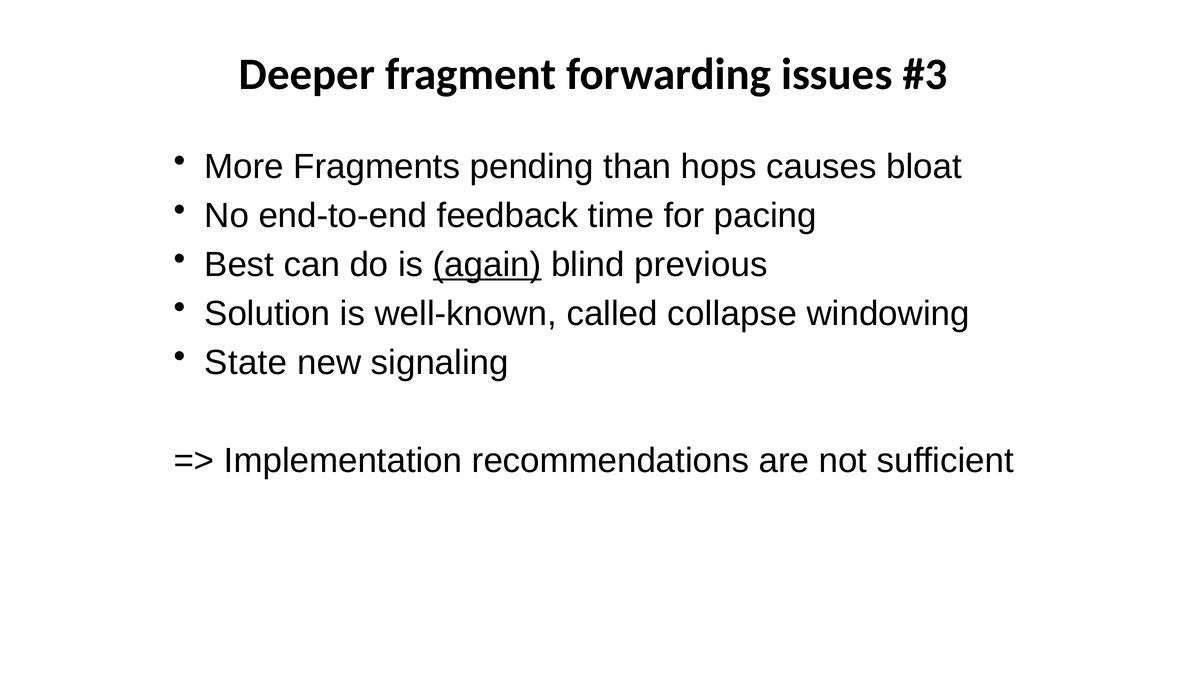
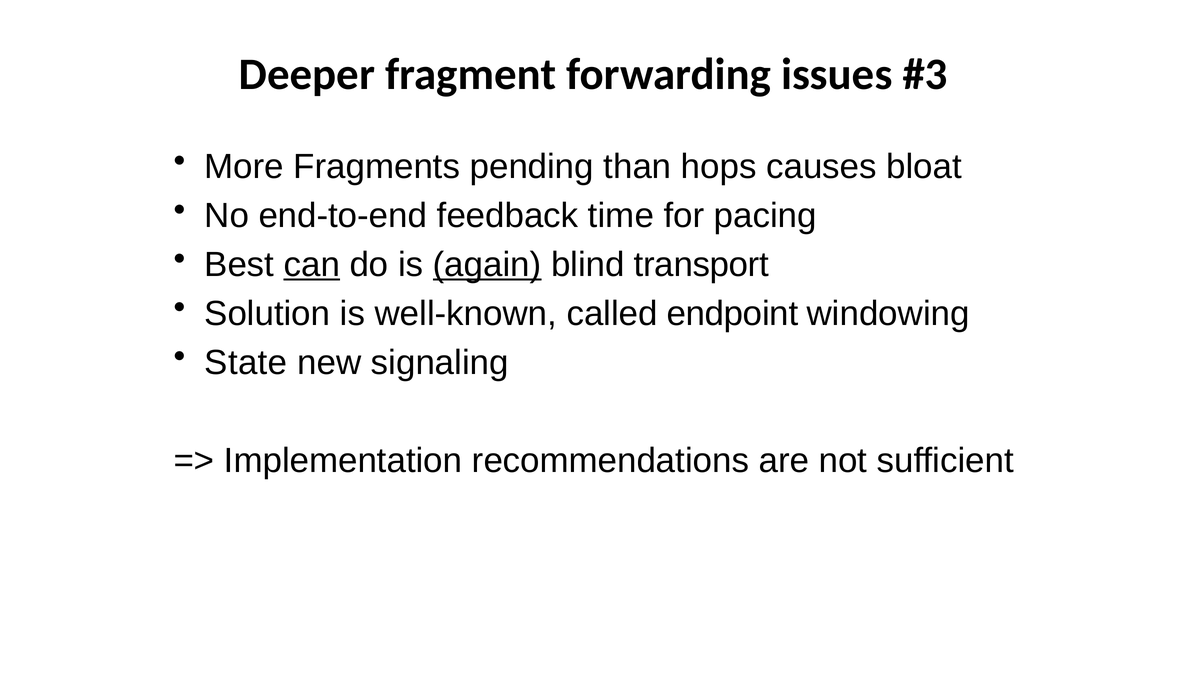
can underline: none -> present
previous: previous -> transport
collapse: collapse -> endpoint
